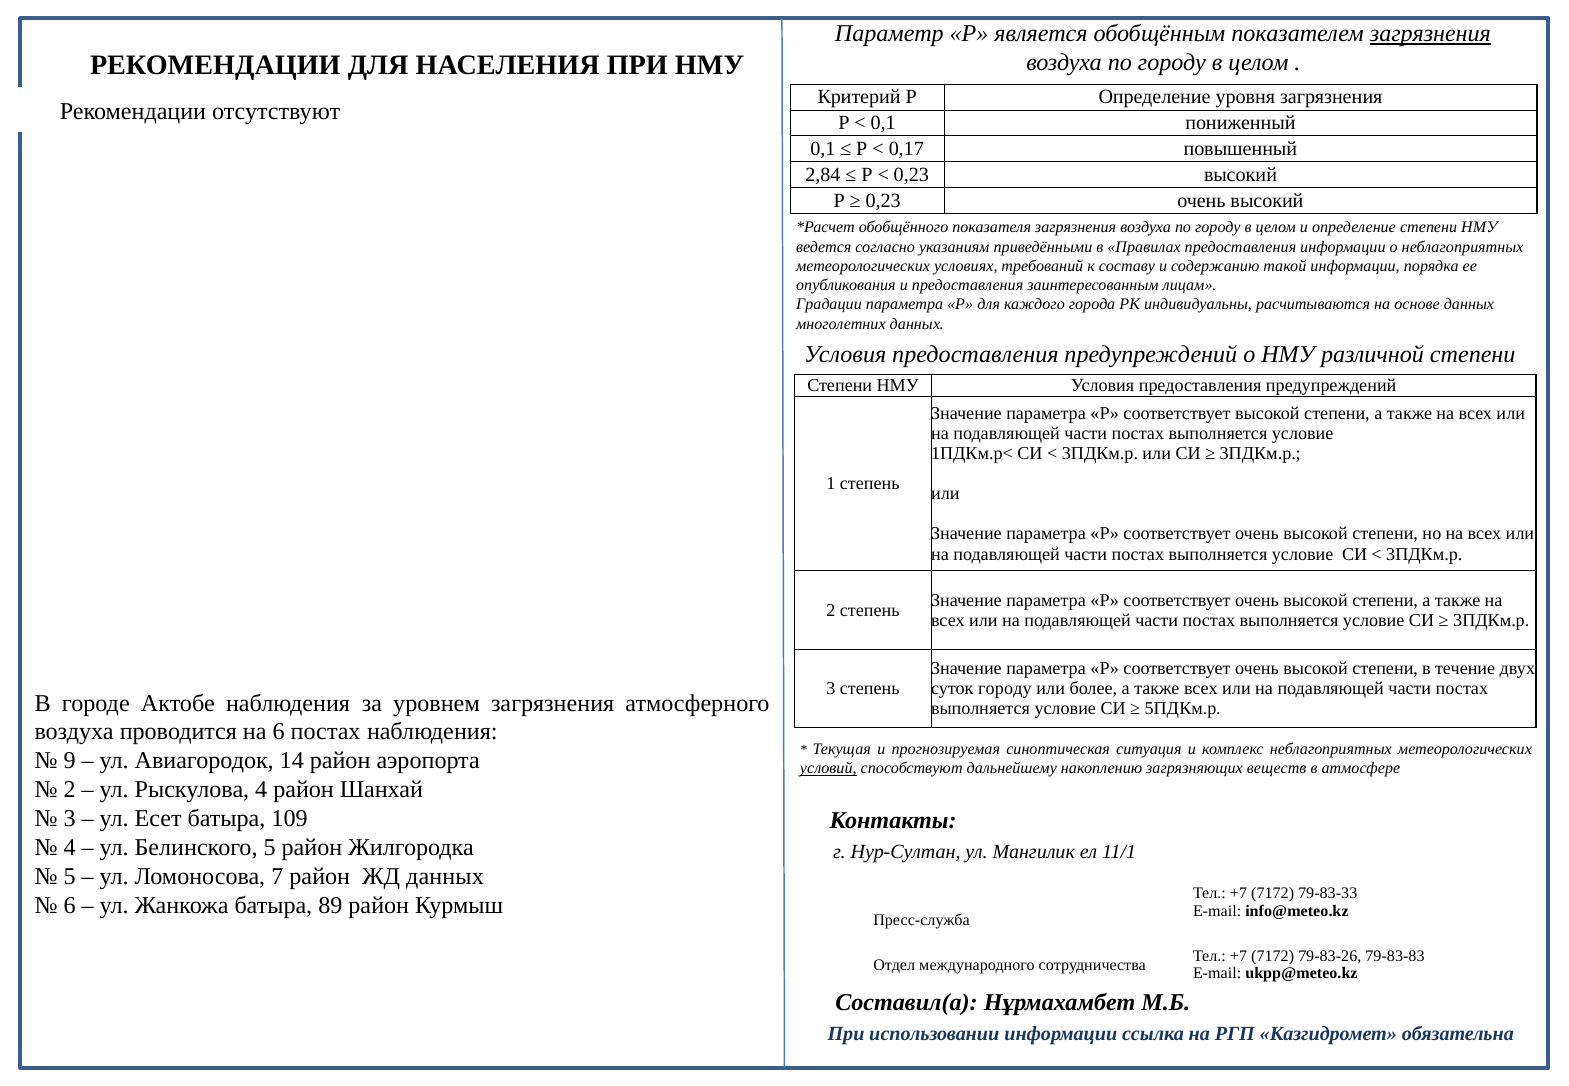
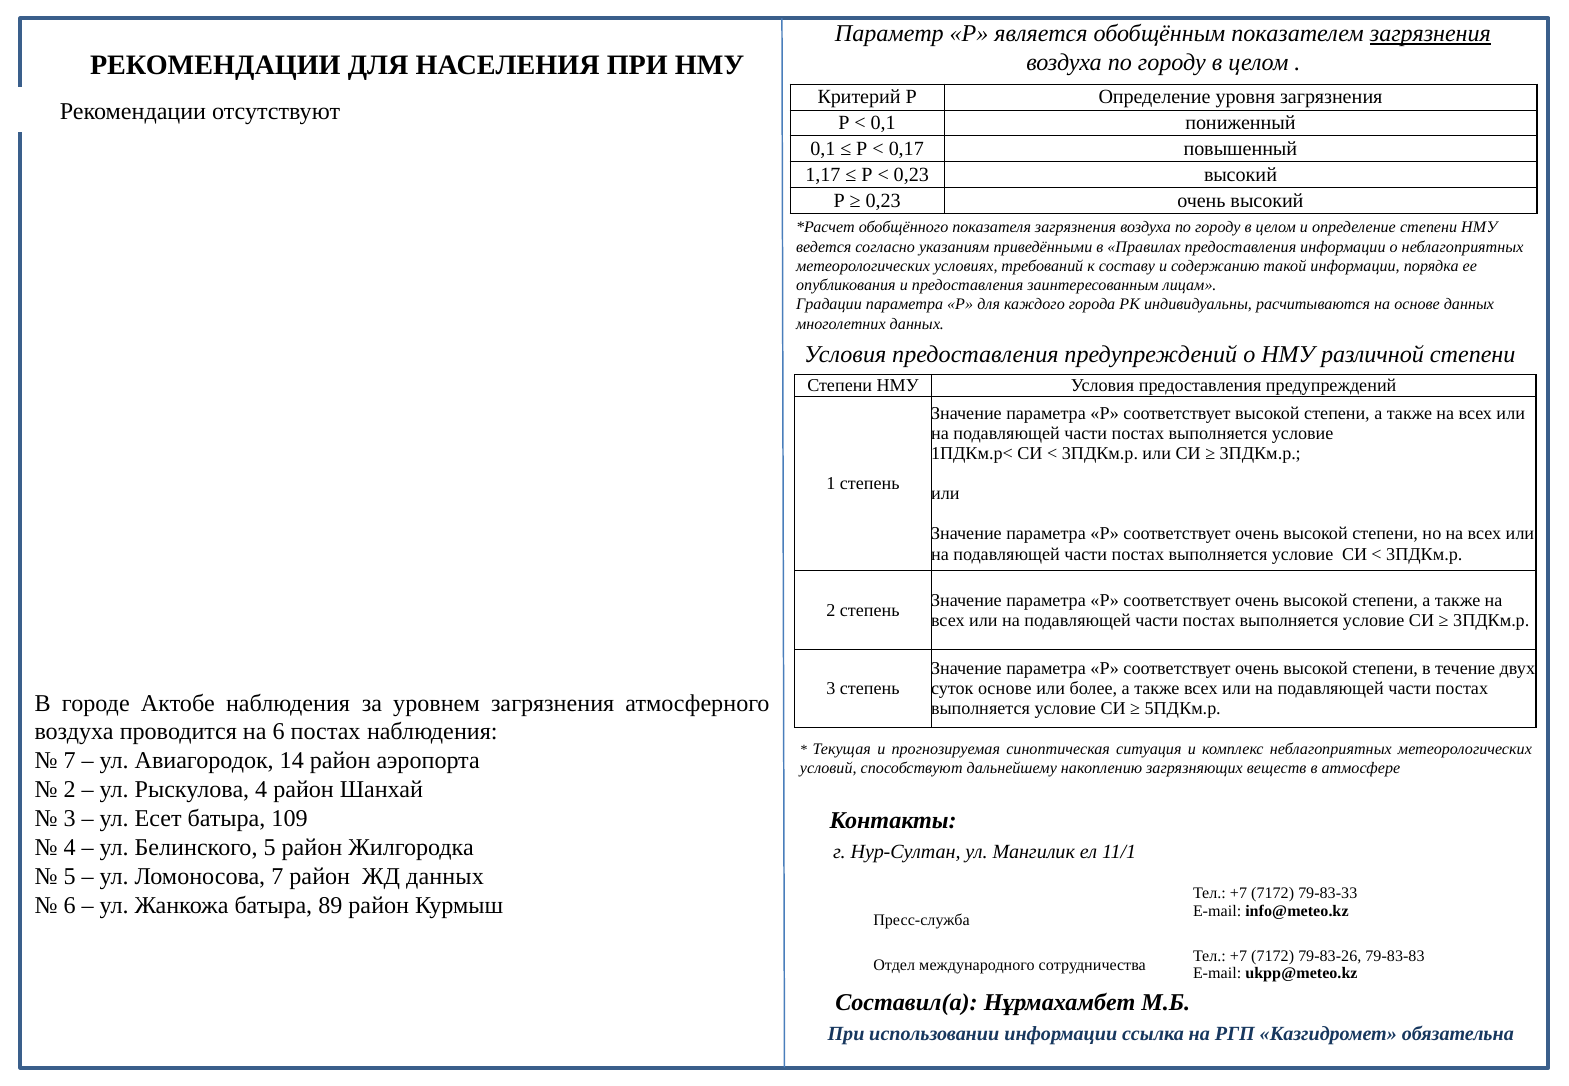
2,84: 2,84 -> 1,17
суток городу: городу -> основе
9 at (70, 761): 9 -> 7
условий underline: present -> none
